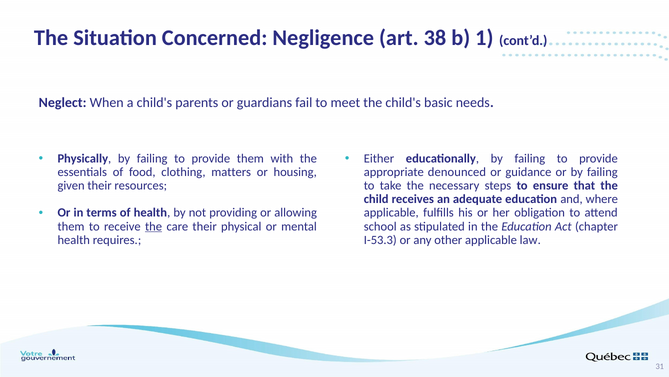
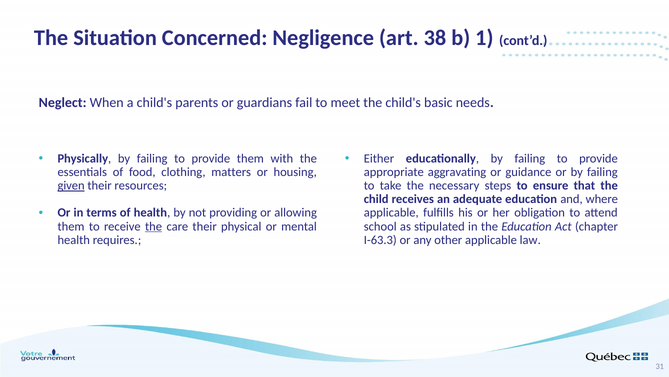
denounced: denounced -> aggravating
given underline: none -> present
I-53.3: I-53.3 -> I-63.3
